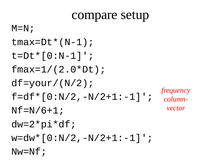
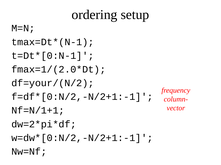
compare: compare -> ordering
Nf=N/6+1: Nf=N/6+1 -> Nf=N/1+1
